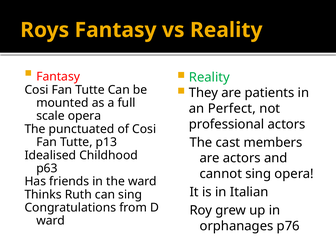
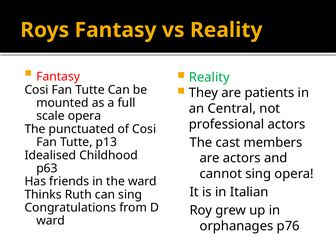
Perfect: Perfect -> Central
